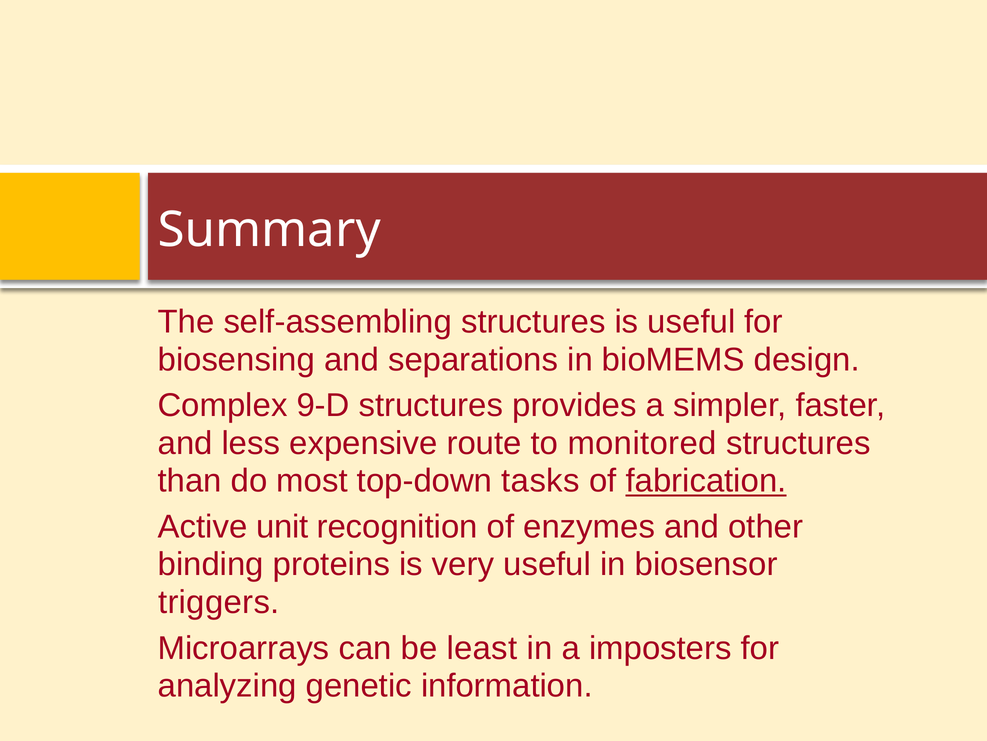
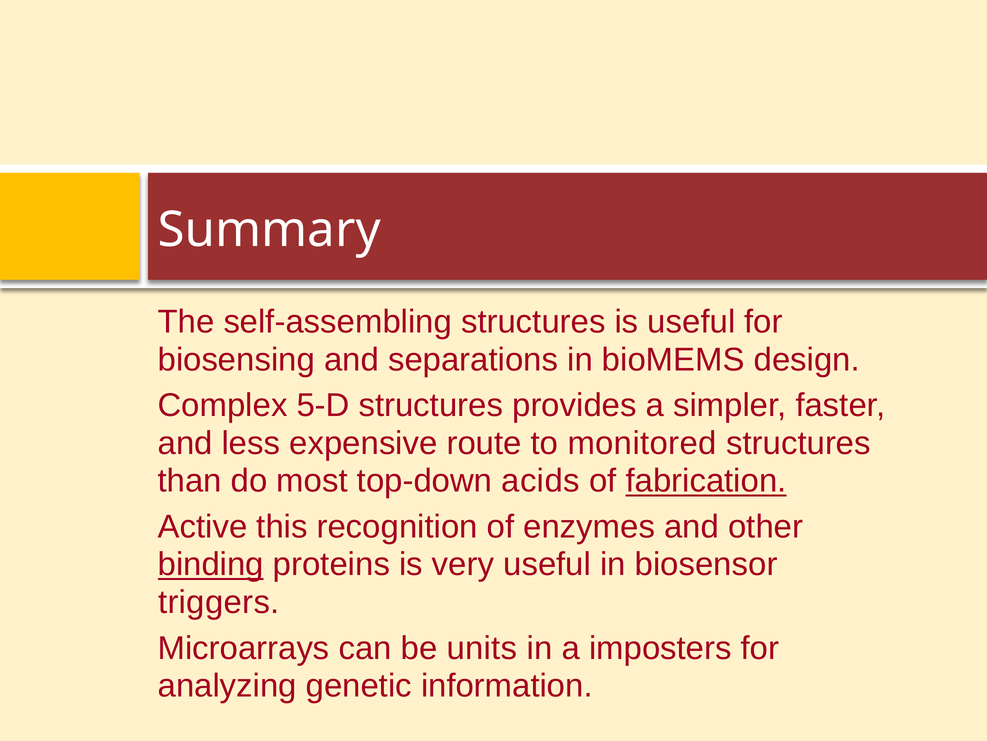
9-D: 9-D -> 5-D
tasks: tasks -> acids
unit: unit -> this
binding underline: none -> present
least: least -> units
